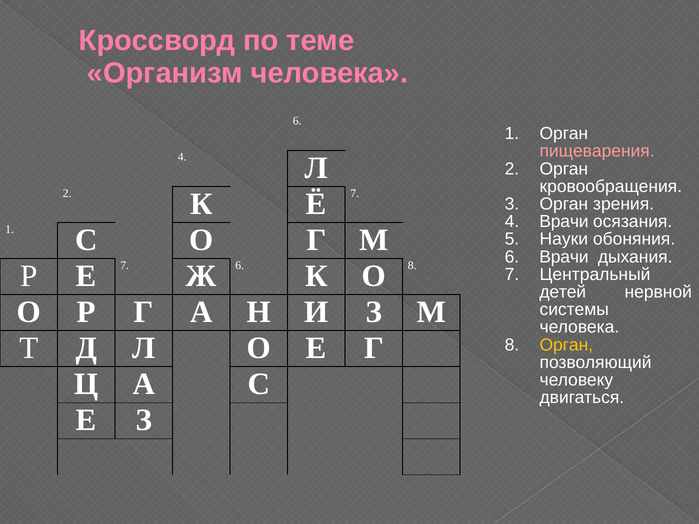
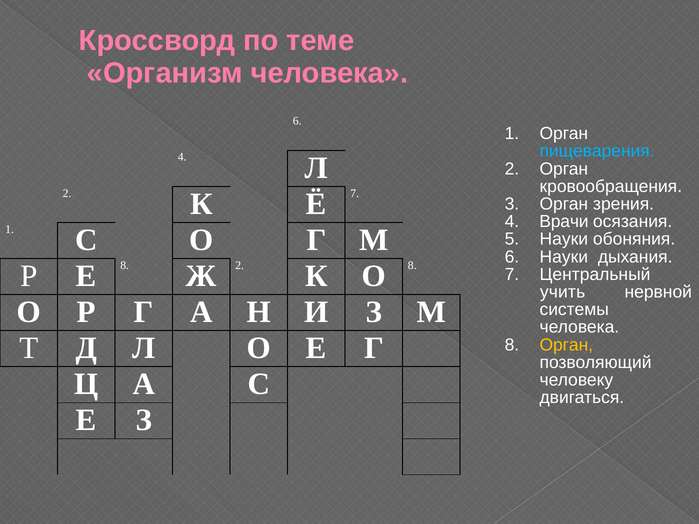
пищеварения colour: pink -> light blue
6 Врачи: Врачи -> Науки
Е 7: 7 -> 8
Ж 6: 6 -> 2
детей: детей -> учить
